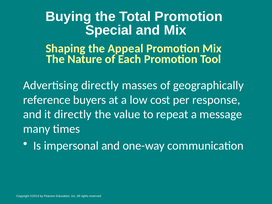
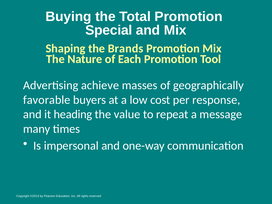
Appeal: Appeal -> Brands
Advertising directly: directly -> achieve
reference: reference -> favorable
it directly: directly -> heading
